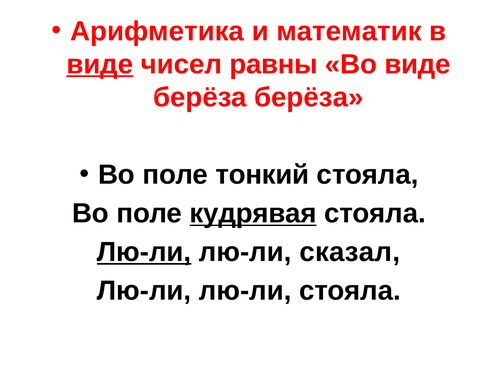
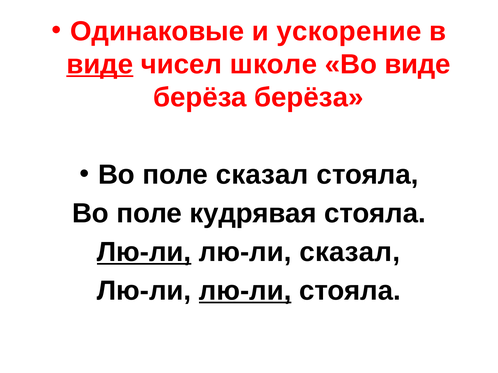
Арифметика: Арифметика -> Одинаковые
математик: математик -> ускорение
равны: равны -> школе
поле тонкий: тонкий -> сказал
кудрявая underline: present -> none
лю-ли at (245, 291) underline: none -> present
